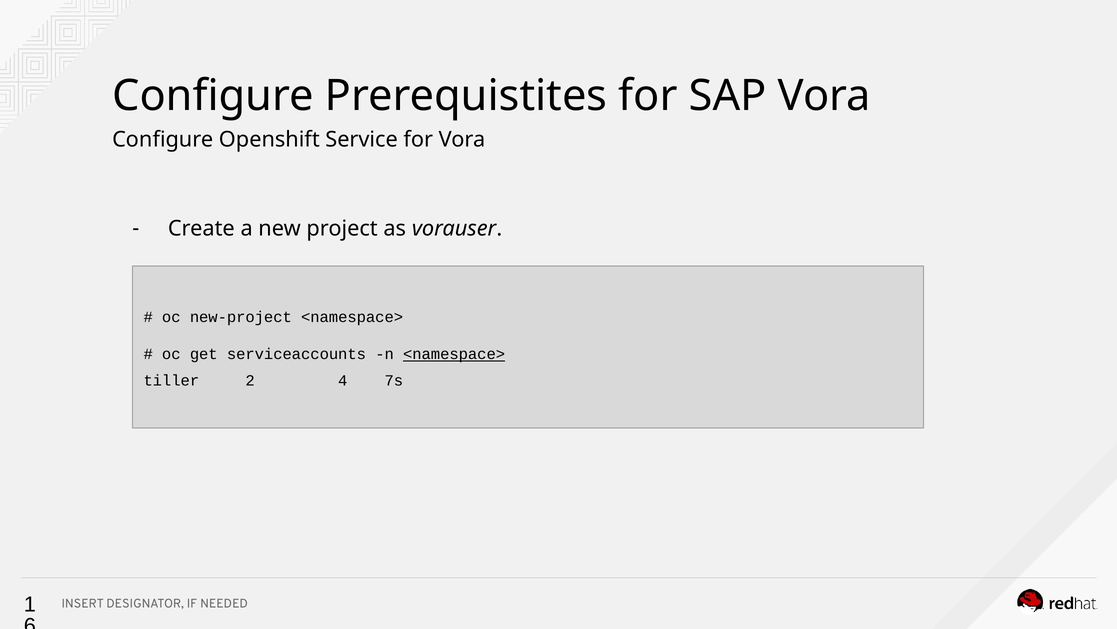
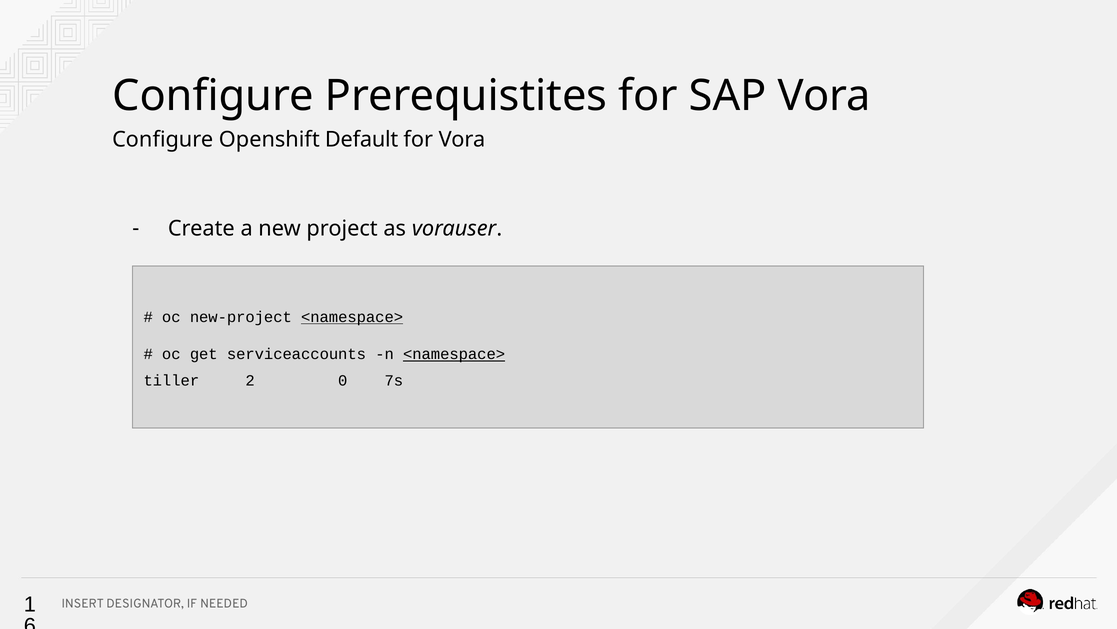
Service: Service -> Default
<namespace> at (352, 317) underline: none -> present
4: 4 -> 0
